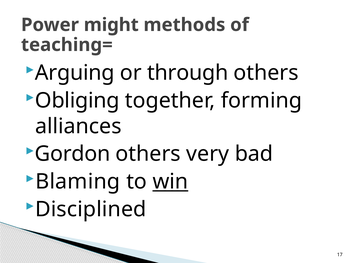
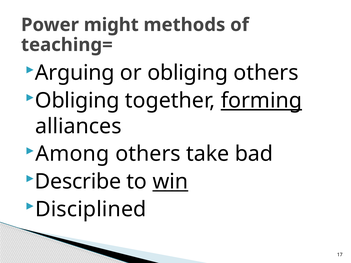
or through: through -> obliging
forming underline: none -> present
Gordon: Gordon -> Among
very: very -> take
Blaming: Blaming -> Describe
